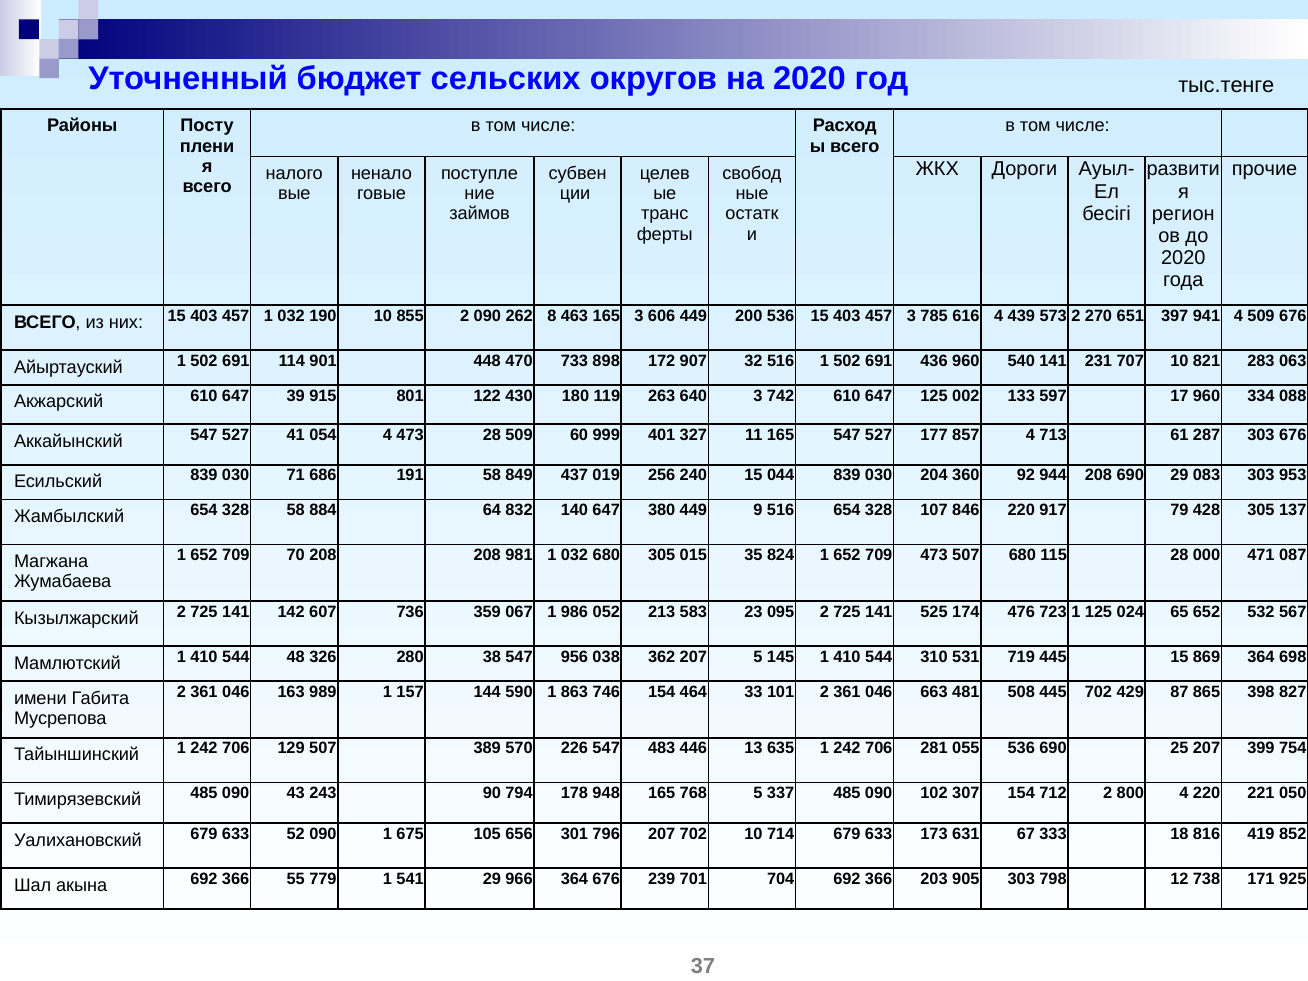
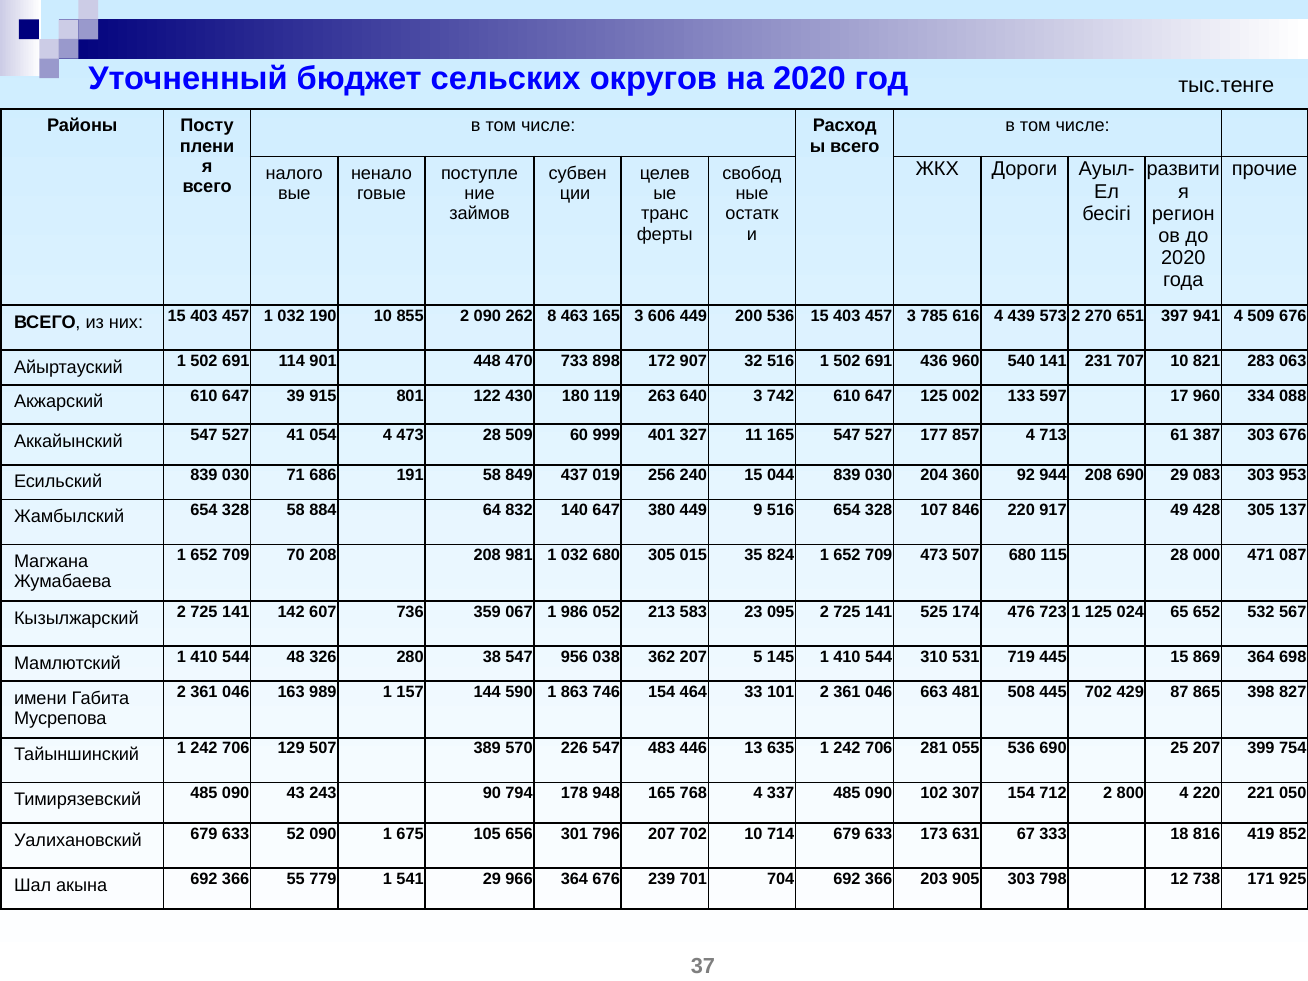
287: 287 -> 387
79: 79 -> 49
768 5: 5 -> 4
